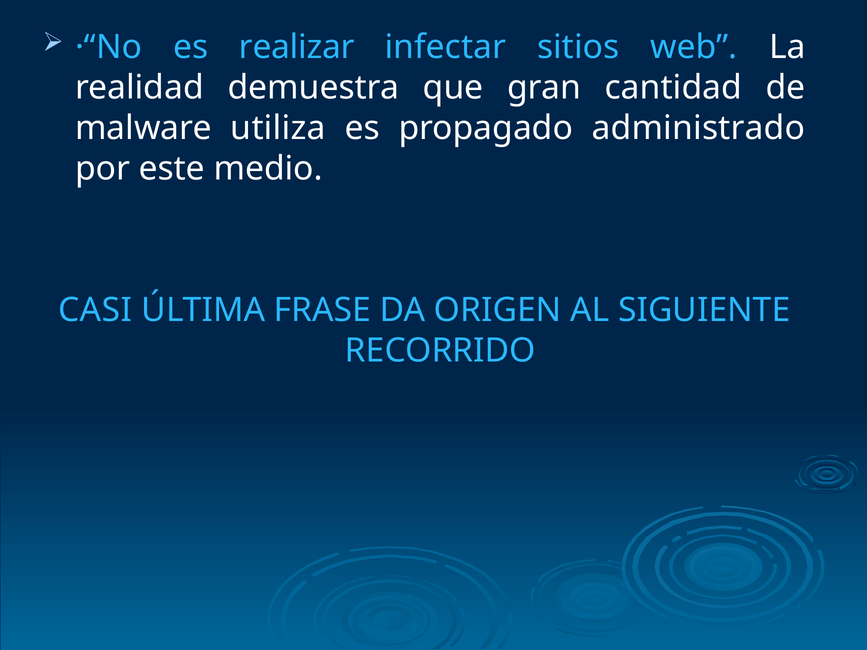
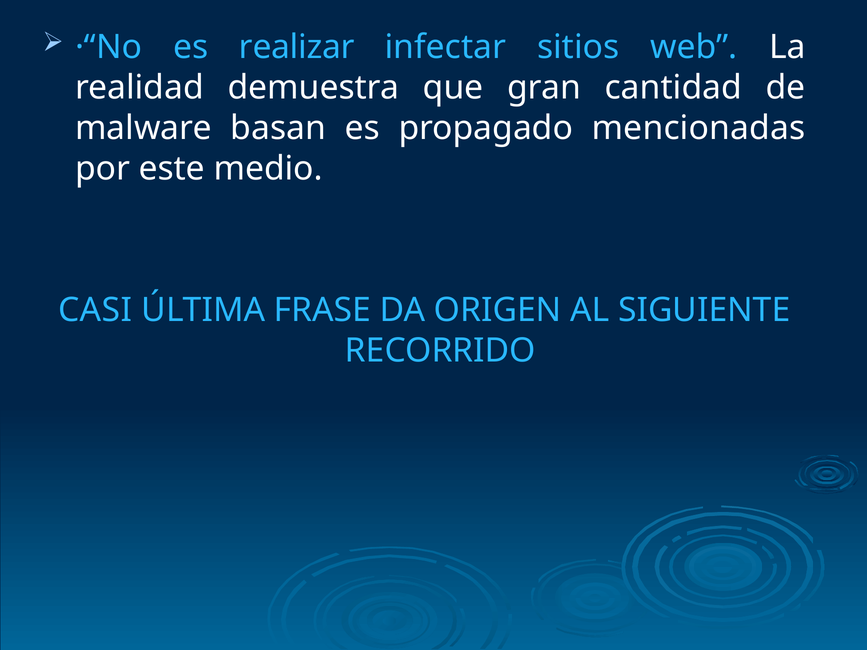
utiliza: utiliza -> basan
administrado: administrado -> mencionadas
